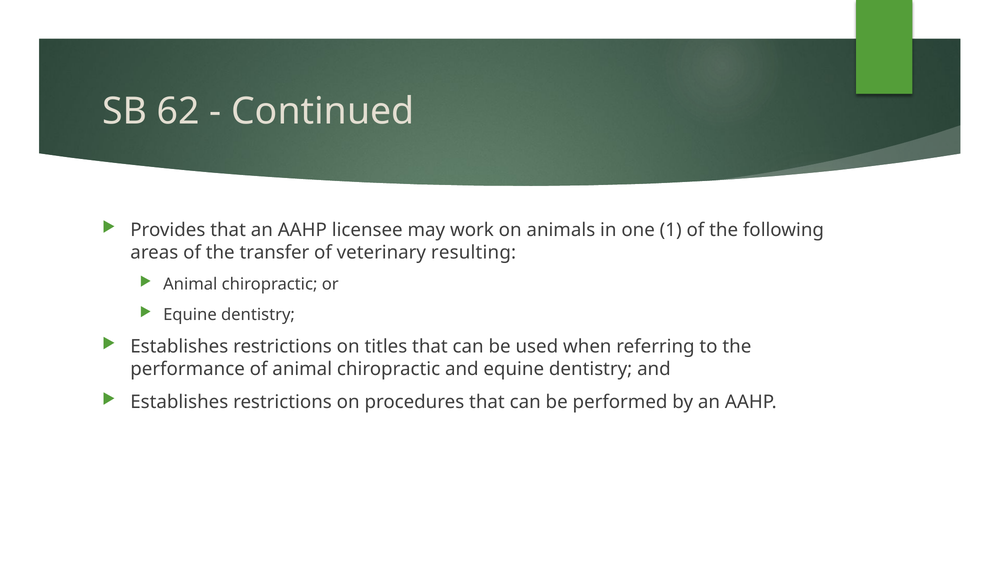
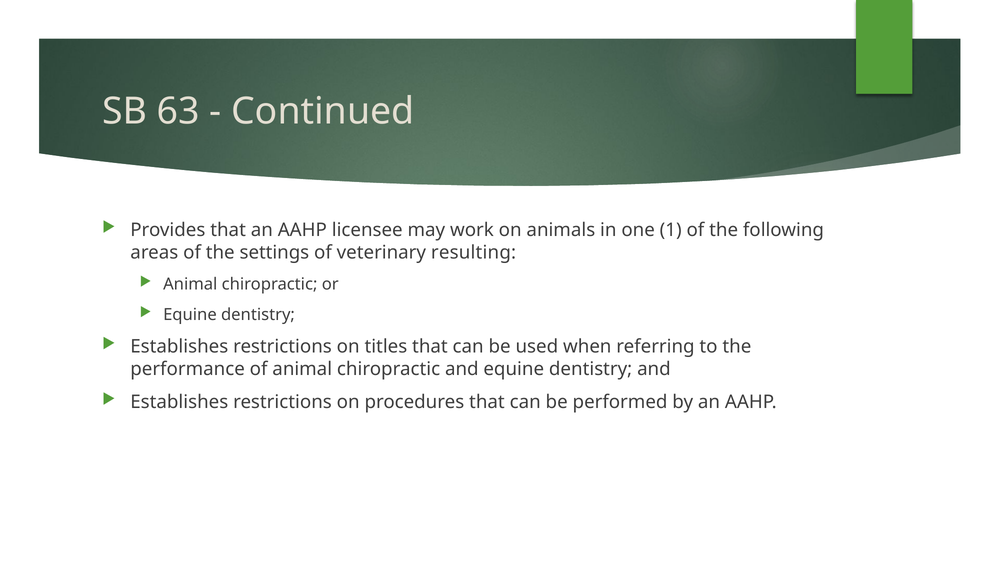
62: 62 -> 63
transfer: transfer -> settings
